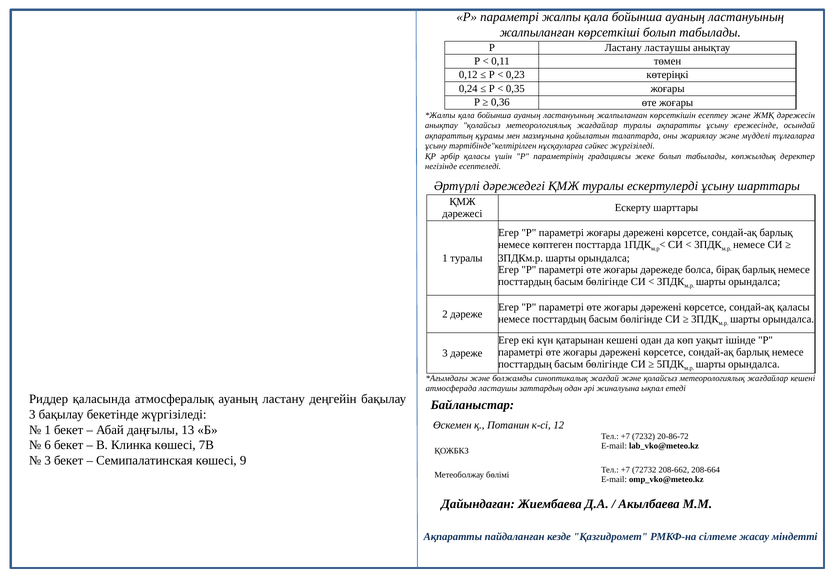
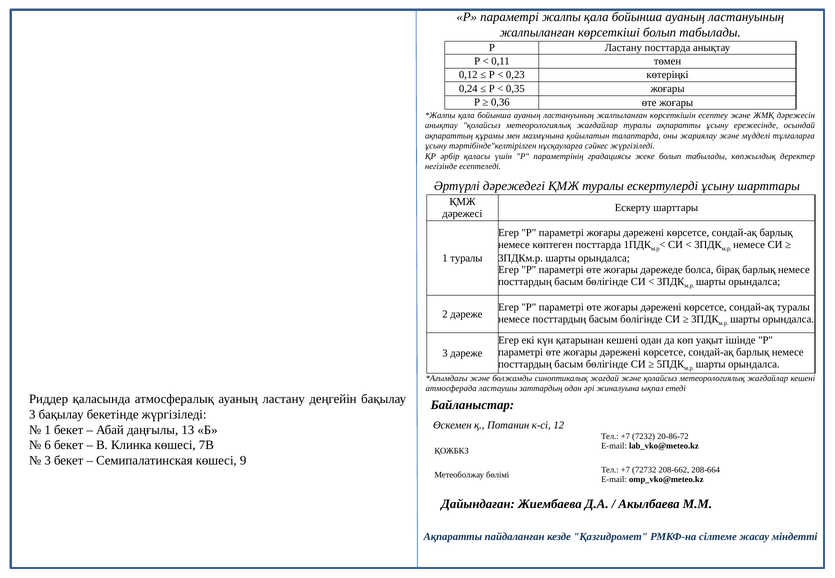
Ластану ластаушы: ластаушы -> посттарда
сондай-ақ қаласы: қаласы -> туралы
